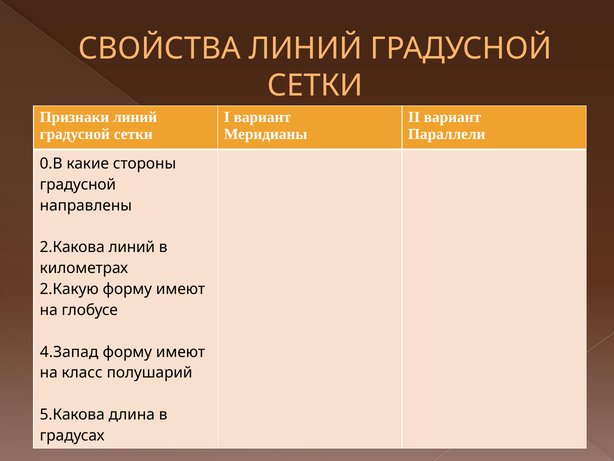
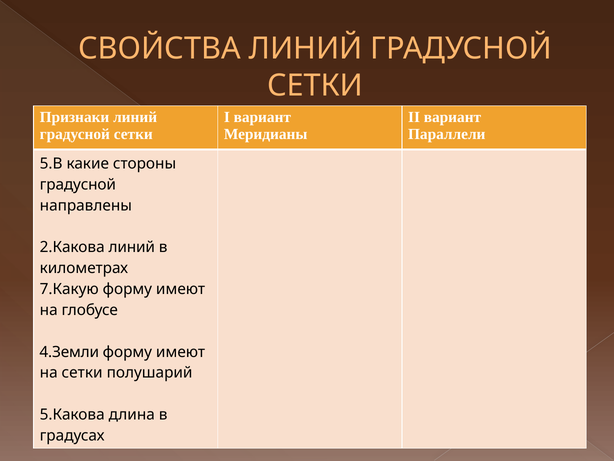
0.В: 0.В -> 5.В
2.Какую: 2.Какую -> 7.Какую
4.Запад: 4.Запад -> 4.Земли
на класс: класс -> сетки
